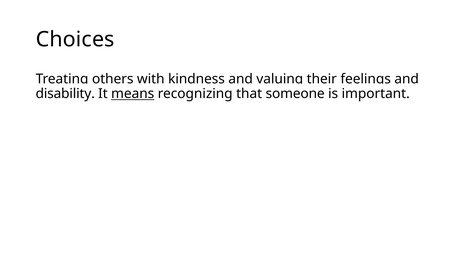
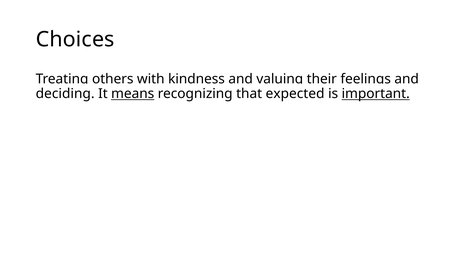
disability: disability -> deciding
someone: someone -> expected
important underline: none -> present
